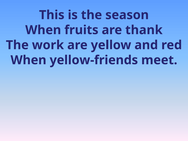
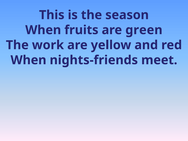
thank: thank -> green
yellow-friends: yellow-friends -> nights-friends
